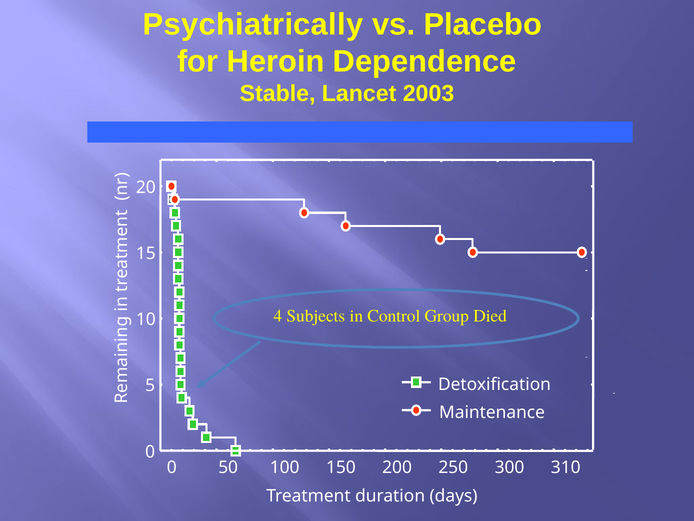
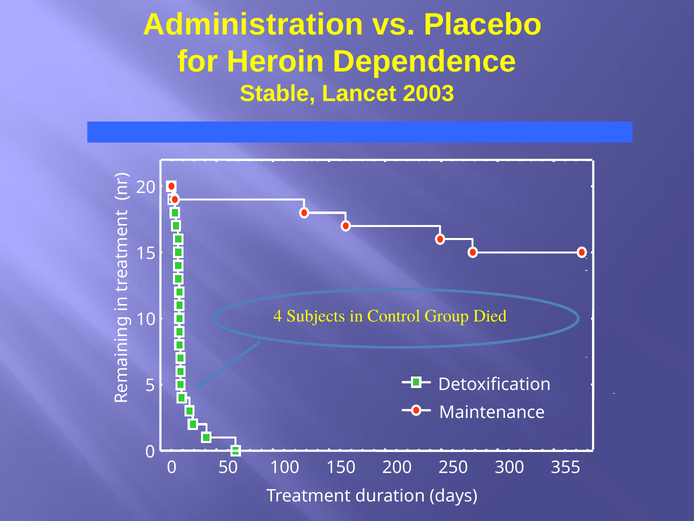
Psychiatrically: Psychiatrically -> Administration
310: 310 -> 355
